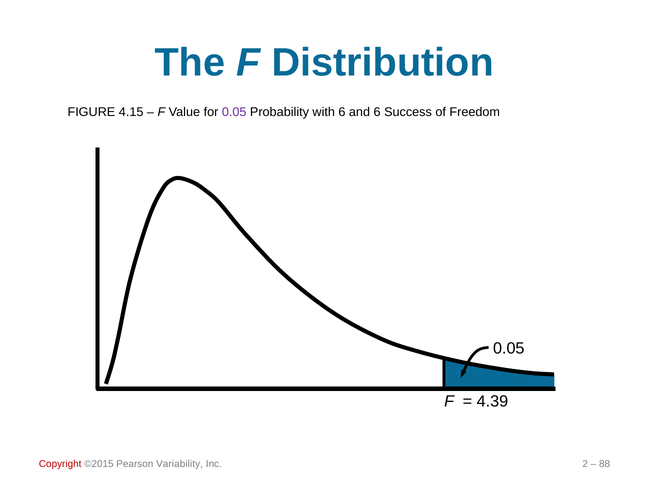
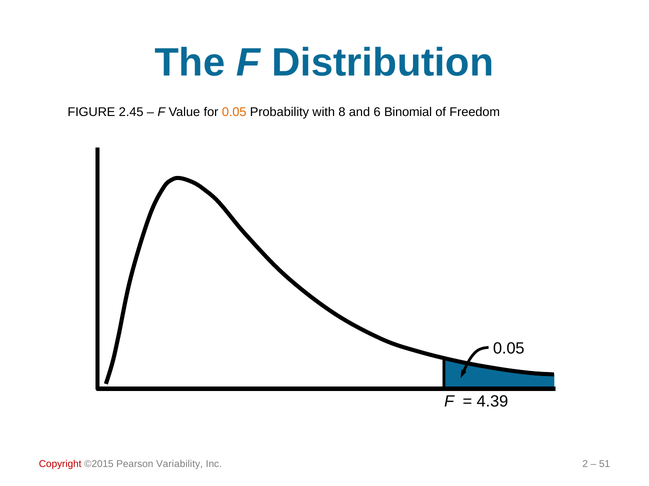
4.15: 4.15 -> 2.45
0.05 at (234, 112) colour: purple -> orange
with 6: 6 -> 8
Success: Success -> Binomial
88: 88 -> 51
